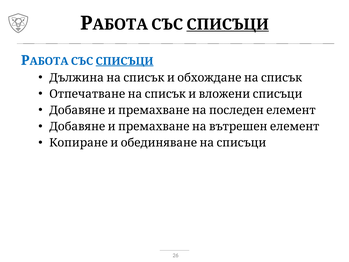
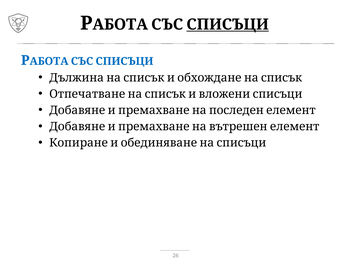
СПИСЪЦИ at (125, 61) underline: present -> none
